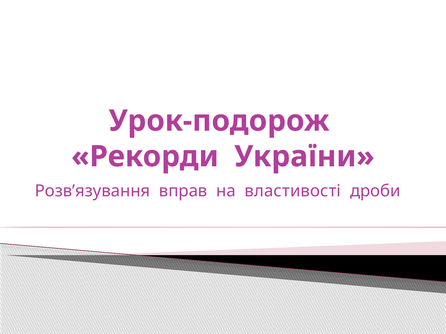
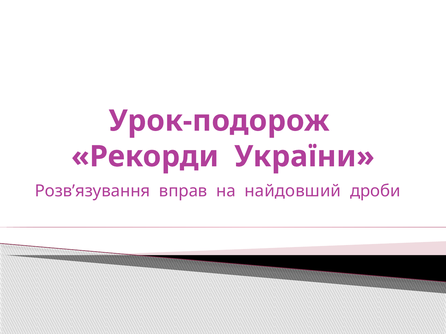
властивості: властивості -> найдовший
